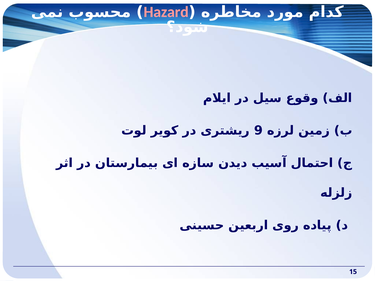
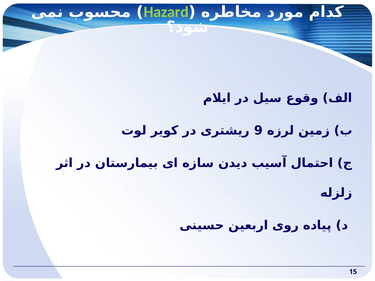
Hazard colour: pink -> light green
